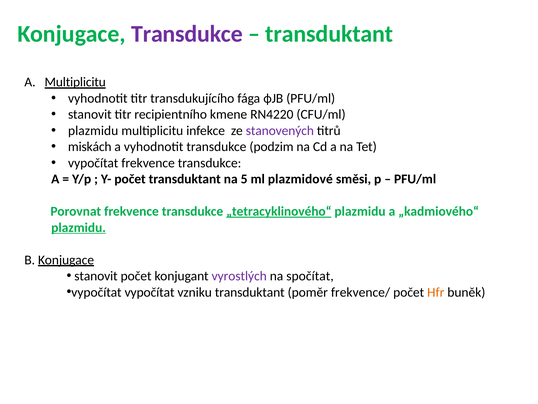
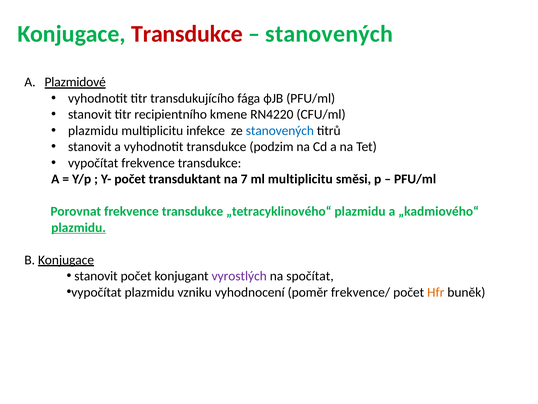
Transdukce at (187, 34) colour: purple -> red
transduktant at (329, 34): transduktant -> stanovených
A Multiplicitu: Multiplicitu -> Plazmidové
stanovených at (280, 130) colour: purple -> blue
miskách at (90, 147): miskách -> stanovit
5: 5 -> 7
ml plazmidové: plazmidové -> multiplicitu
„tetracyklinového“ underline: present -> none
vypočítat vypočítat: vypočítat -> plazmidu
vzniku transduktant: transduktant -> vyhodnocení
